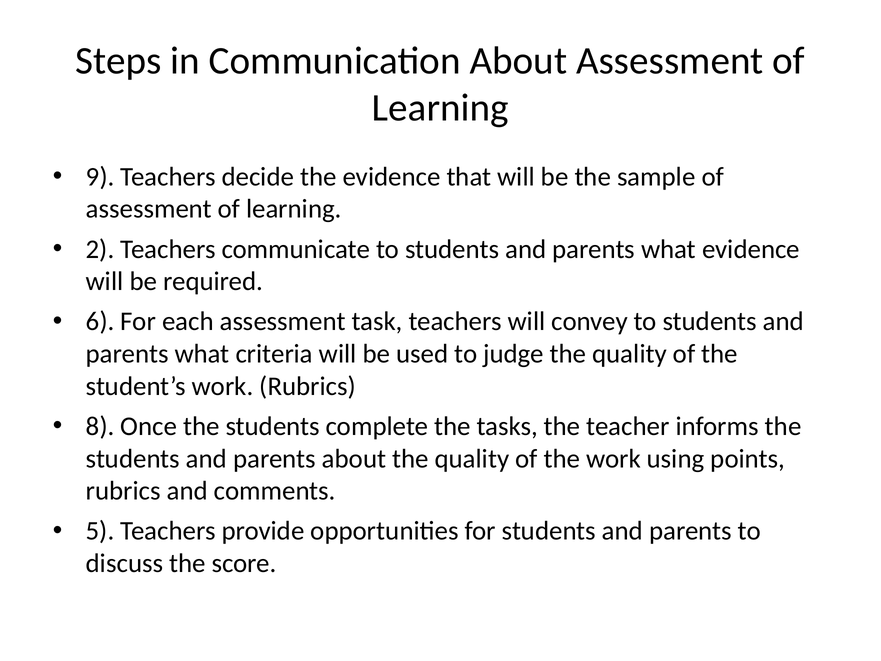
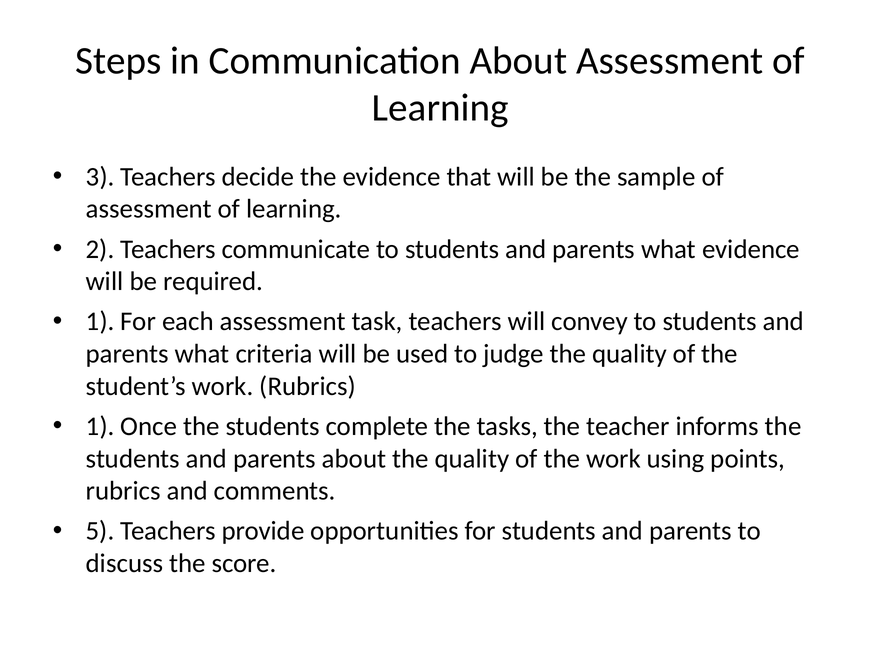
9: 9 -> 3
6 at (100, 321): 6 -> 1
8 at (100, 426): 8 -> 1
